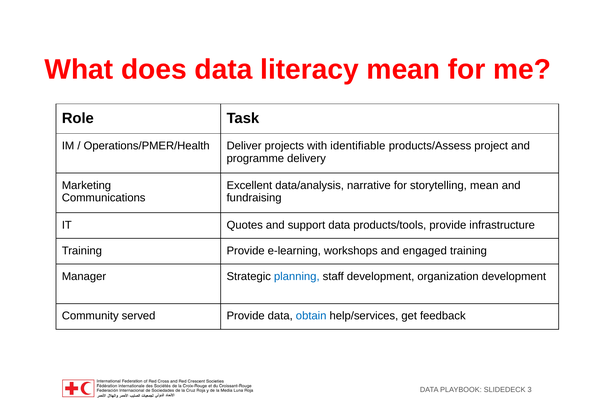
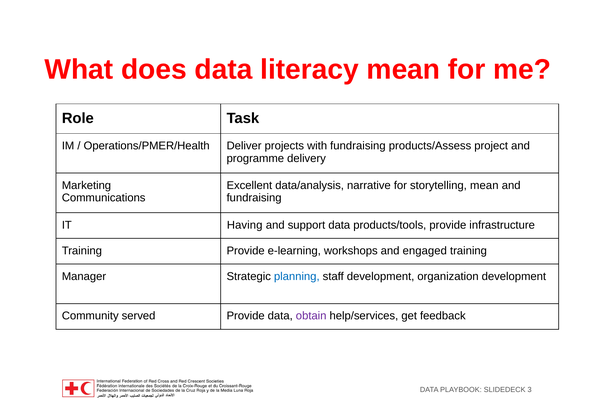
with identifiable: identifiable -> fundraising
Quotes: Quotes -> Having
obtain colour: blue -> purple
